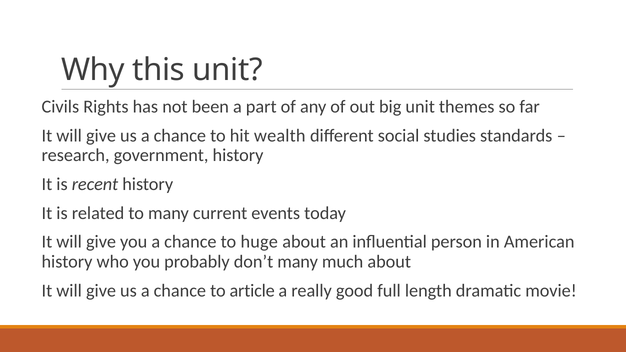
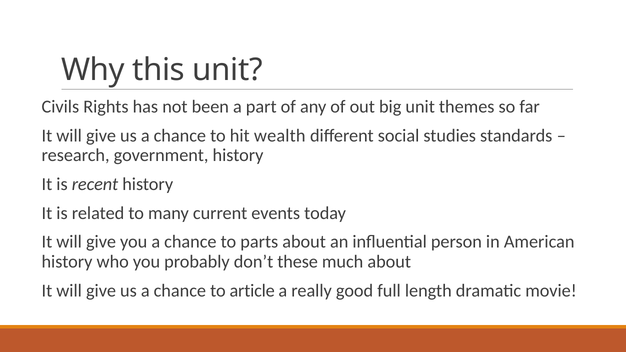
huge: huge -> parts
don’t many: many -> these
